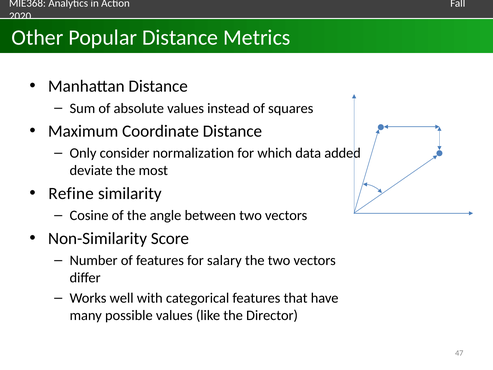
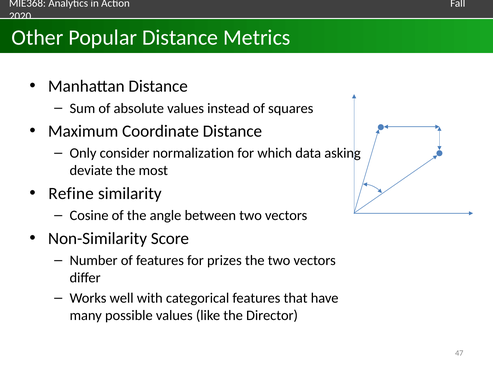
added: added -> asking
salary: salary -> prizes
